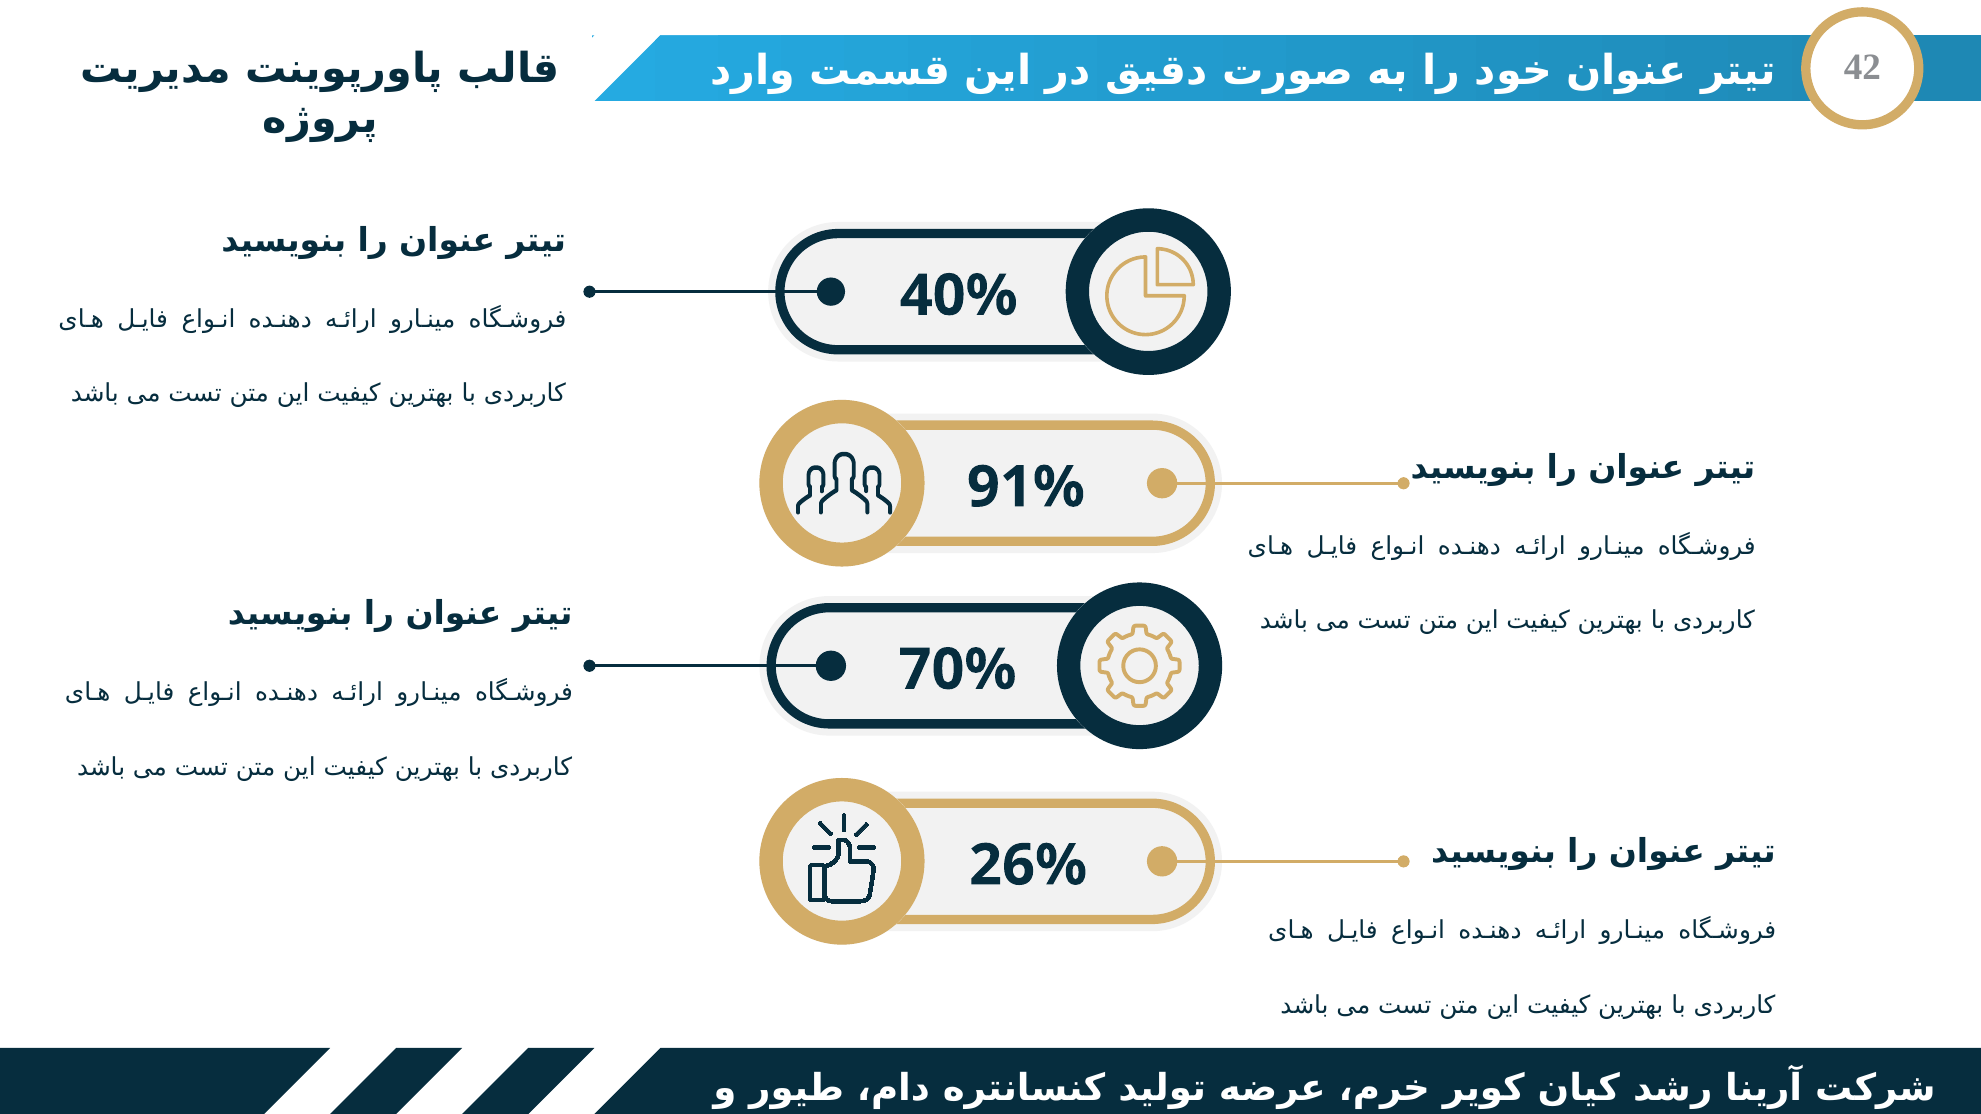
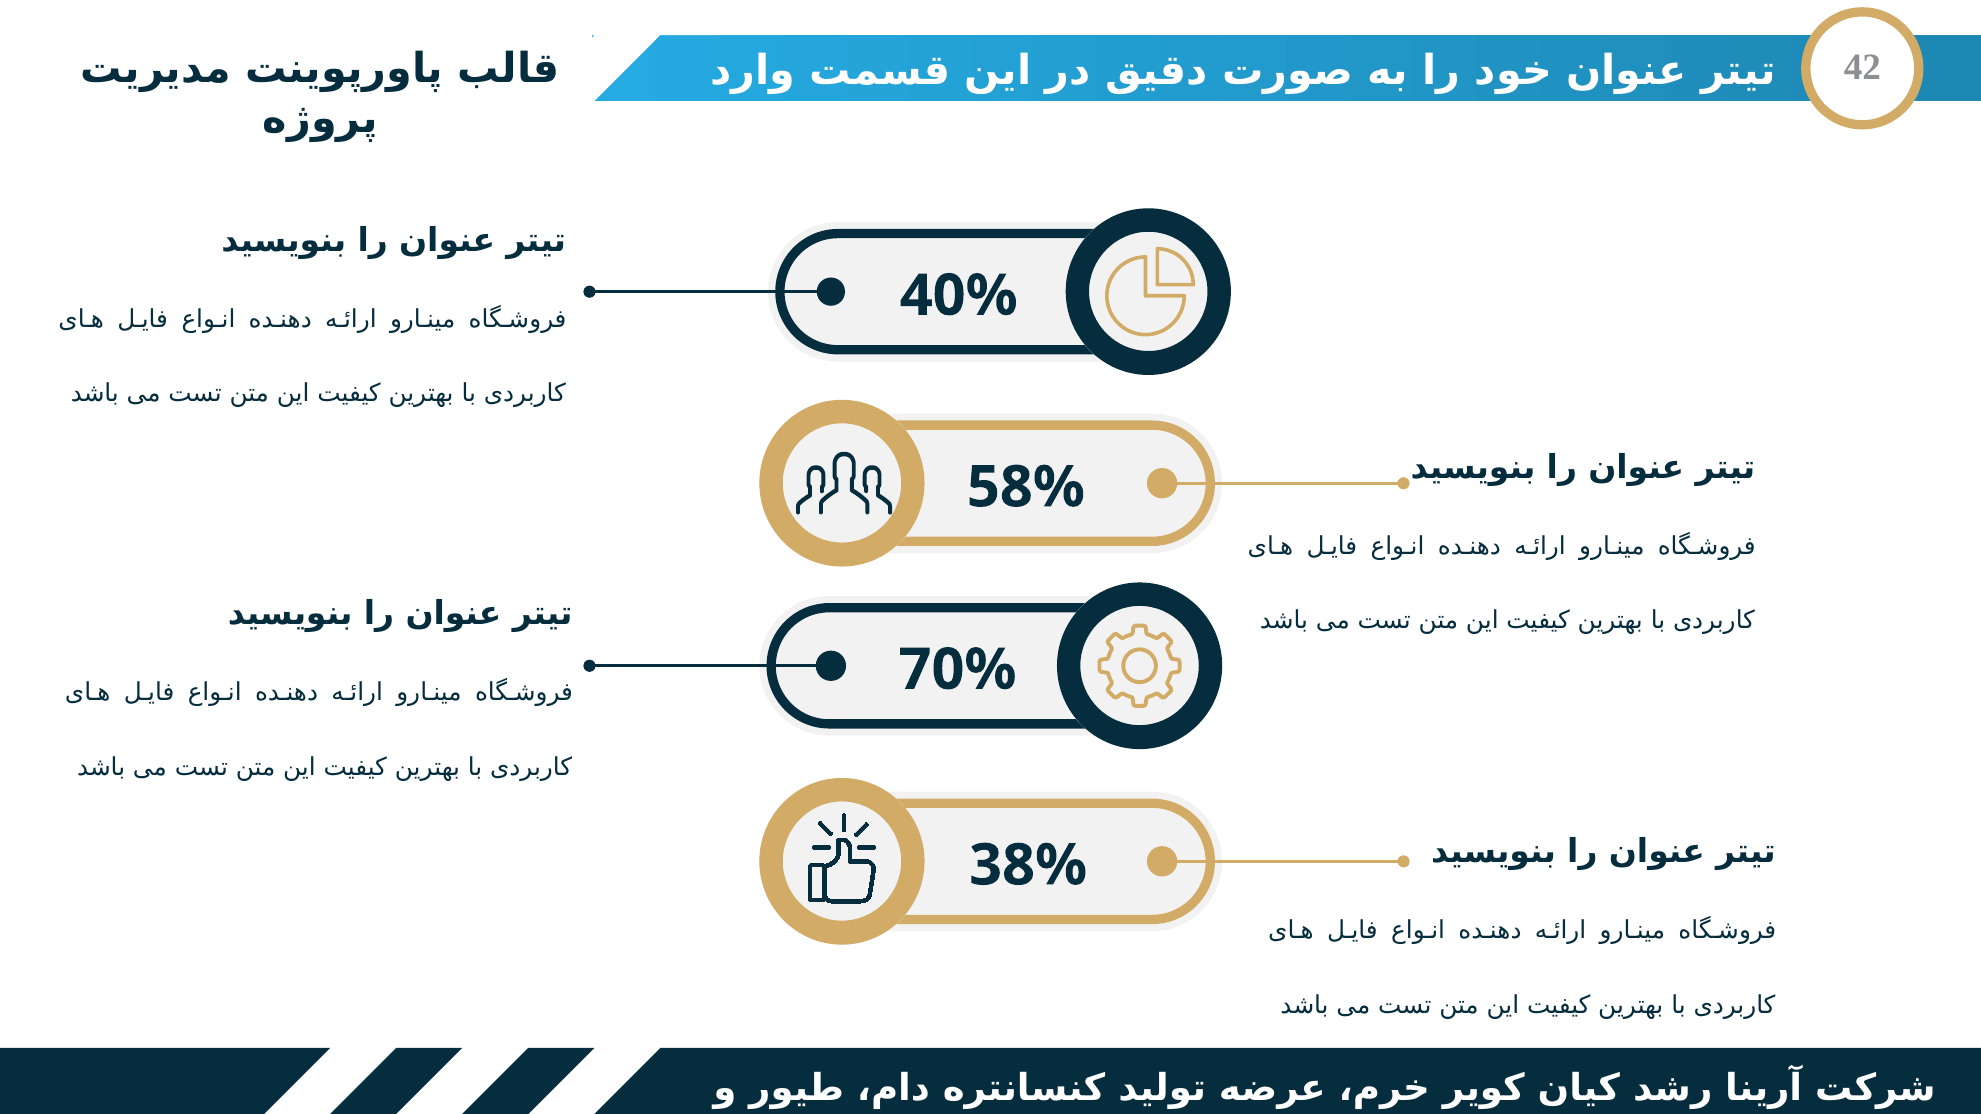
91%: 91% -> 58%
26%: 26% -> 38%
